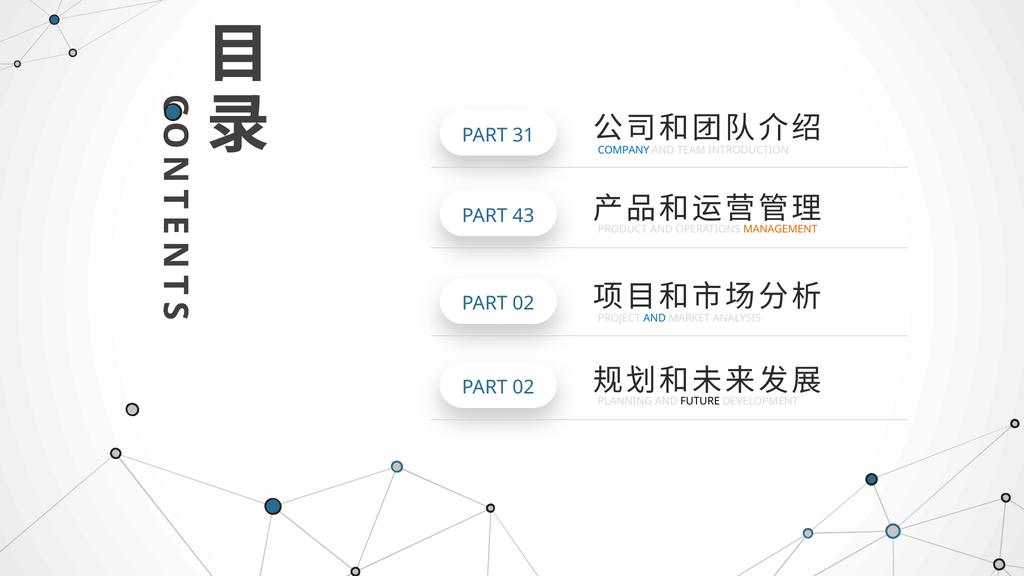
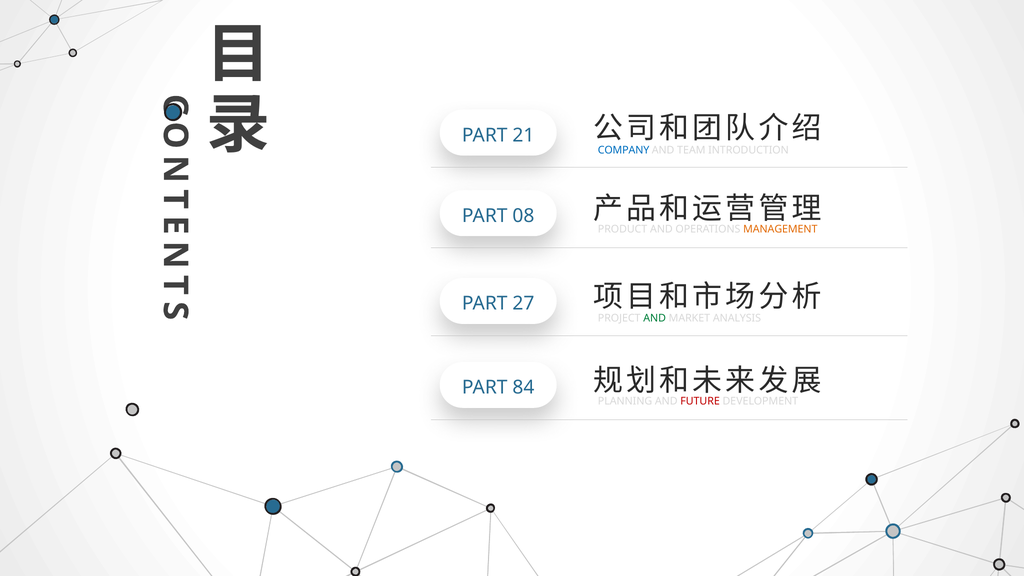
31: 31 -> 21
43: 43 -> 08
02 at (523, 304): 02 -> 27
AND at (655, 318) colour: blue -> green
02 at (523, 388): 02 -> 84
FUTURE colour: black -> red
